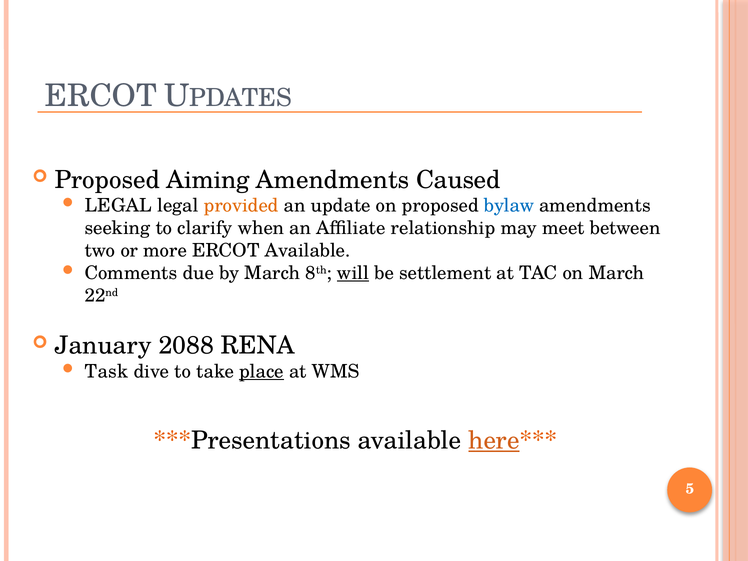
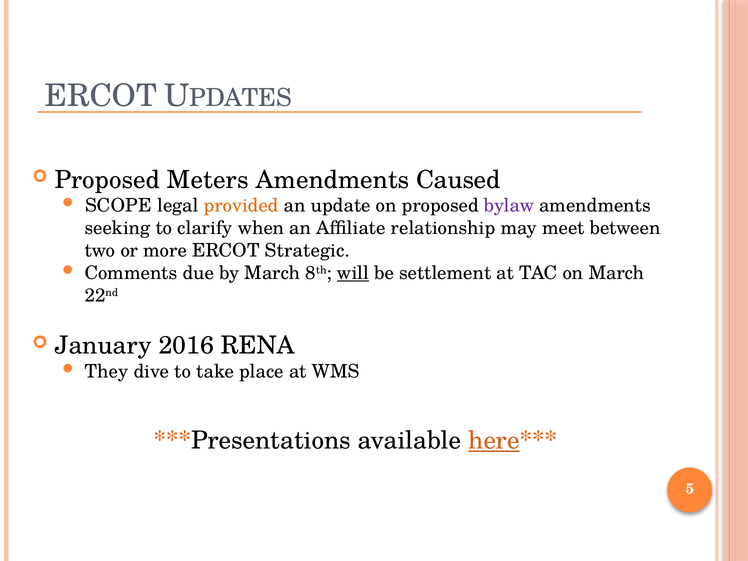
Aiming: Aiming -> Meters
LEGAL at (118, 206): LEGAL -> SCOPE
bylaw colour: blue -> purple
ERCOT Available: Available -> Strategic
2088: 2088 -> 2016
Task: Task -> They
place underline: present -> none
